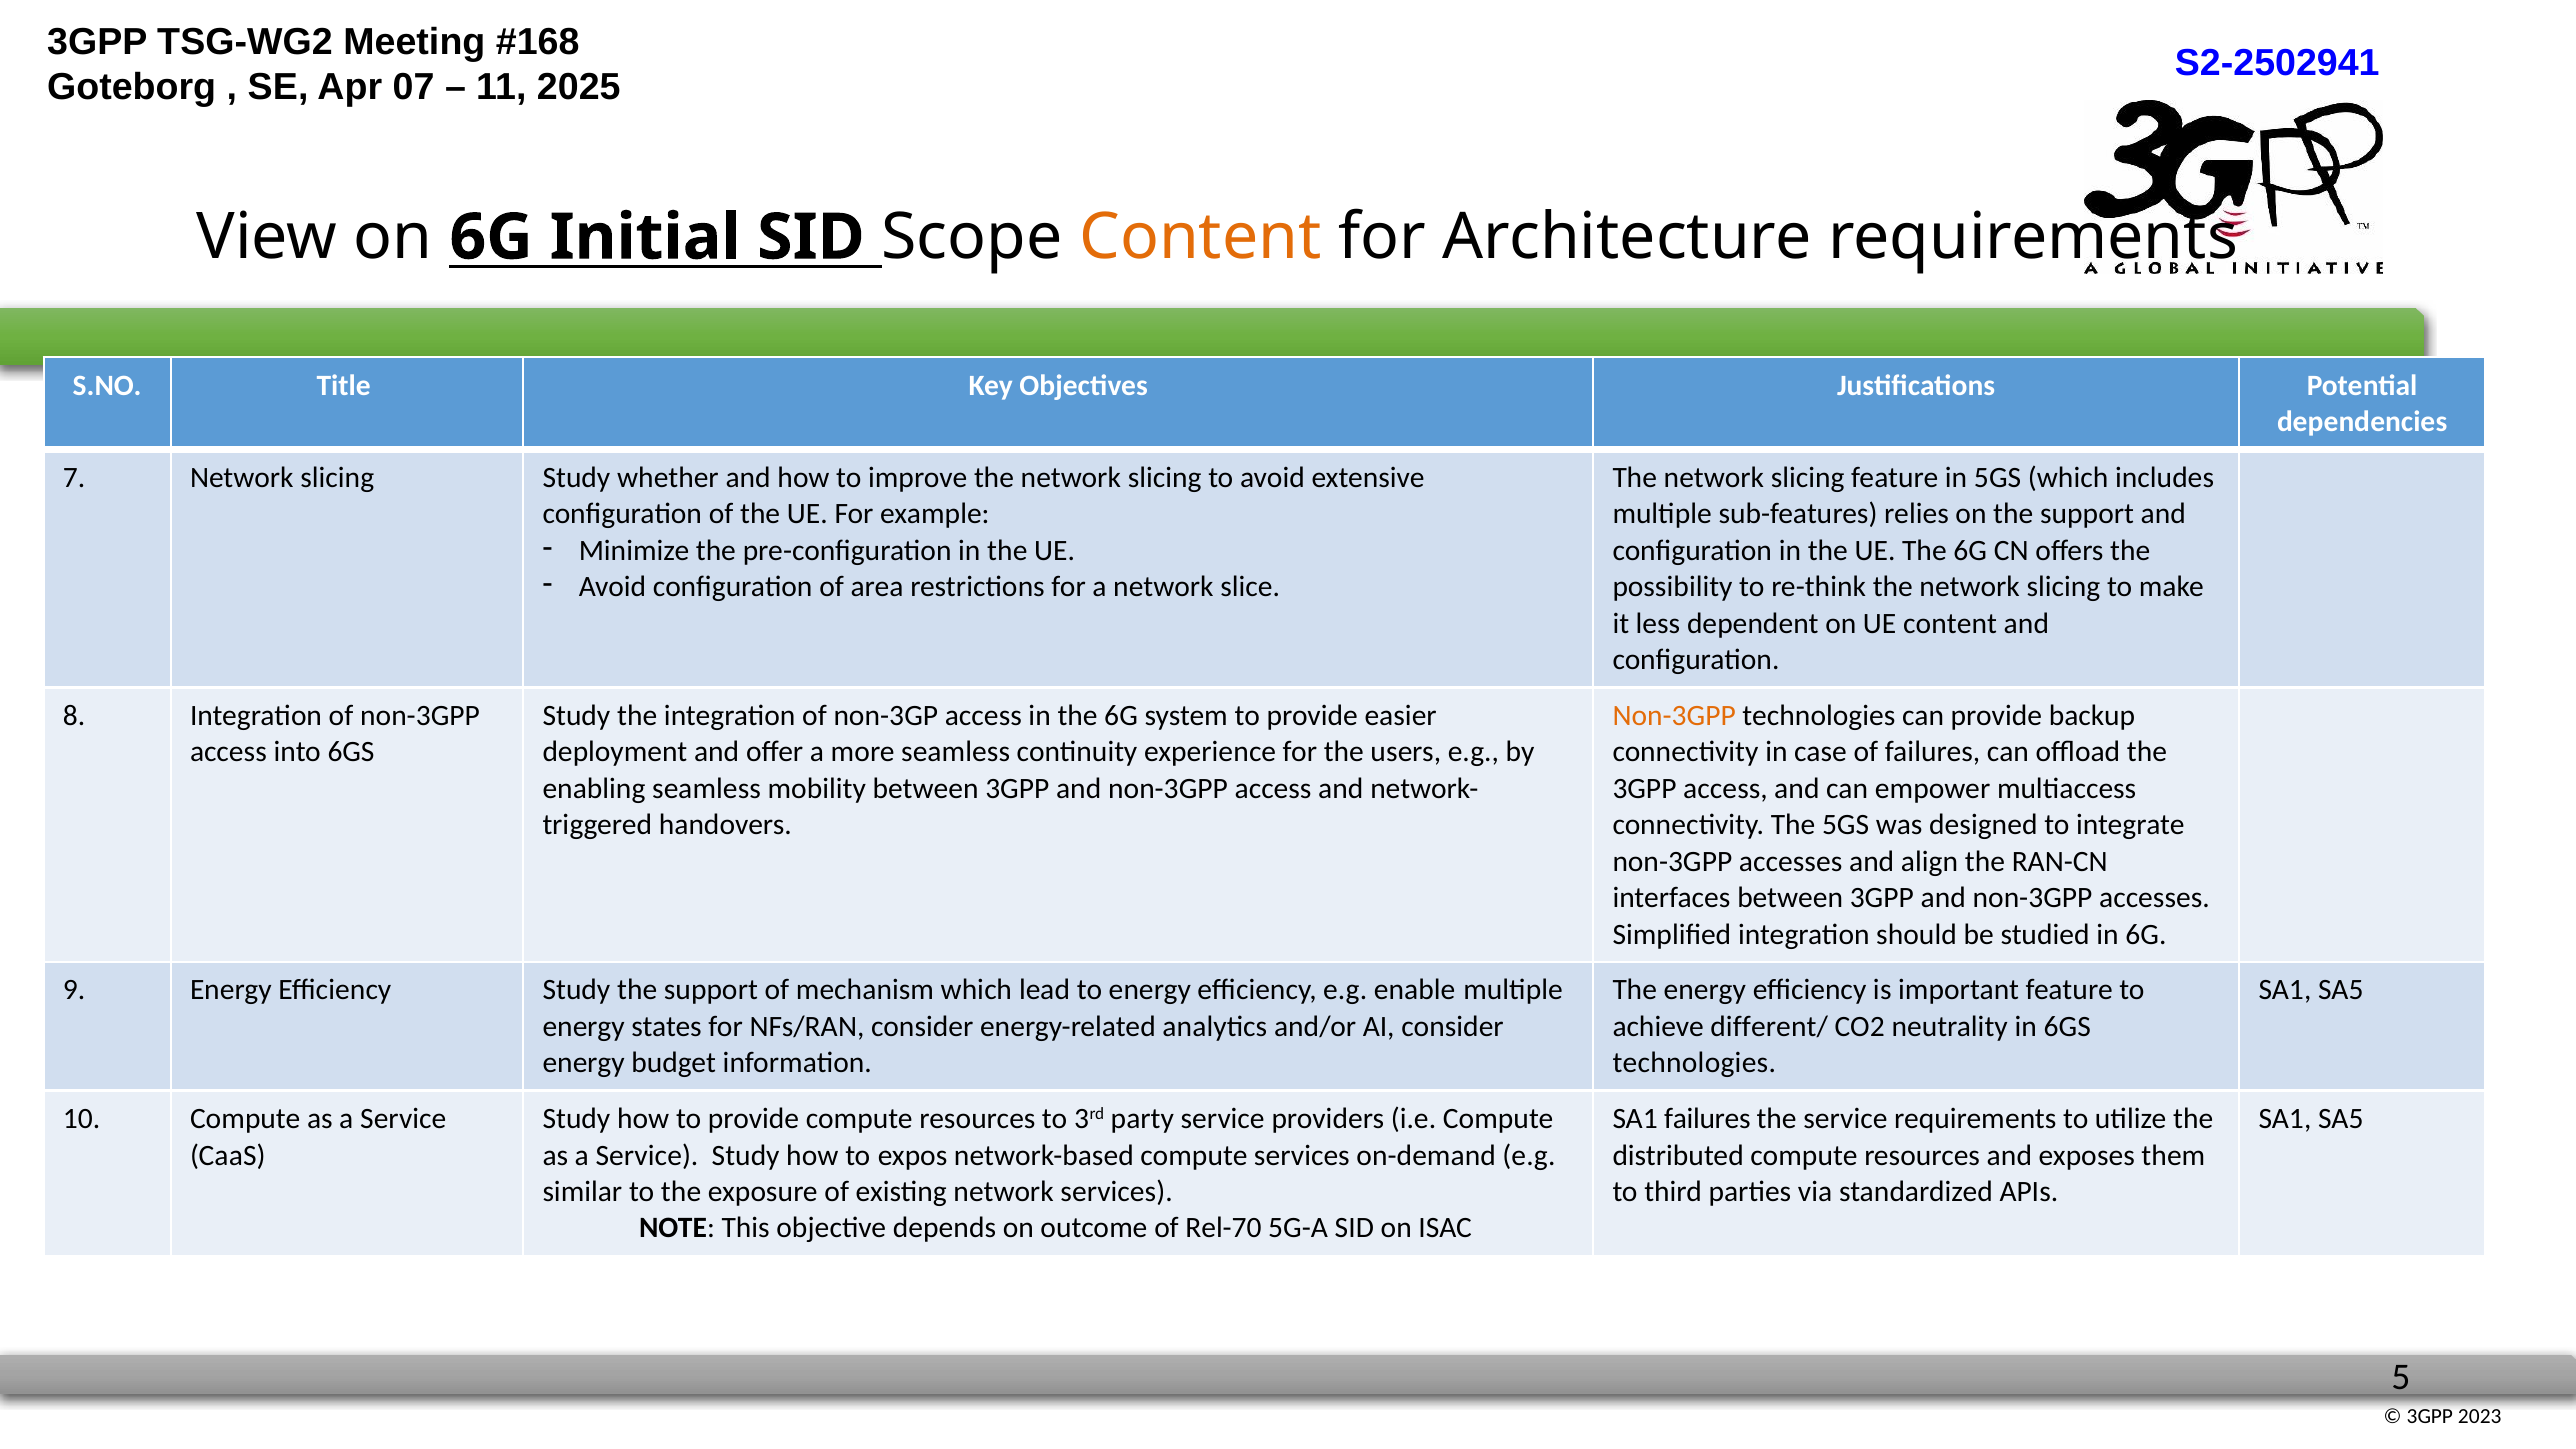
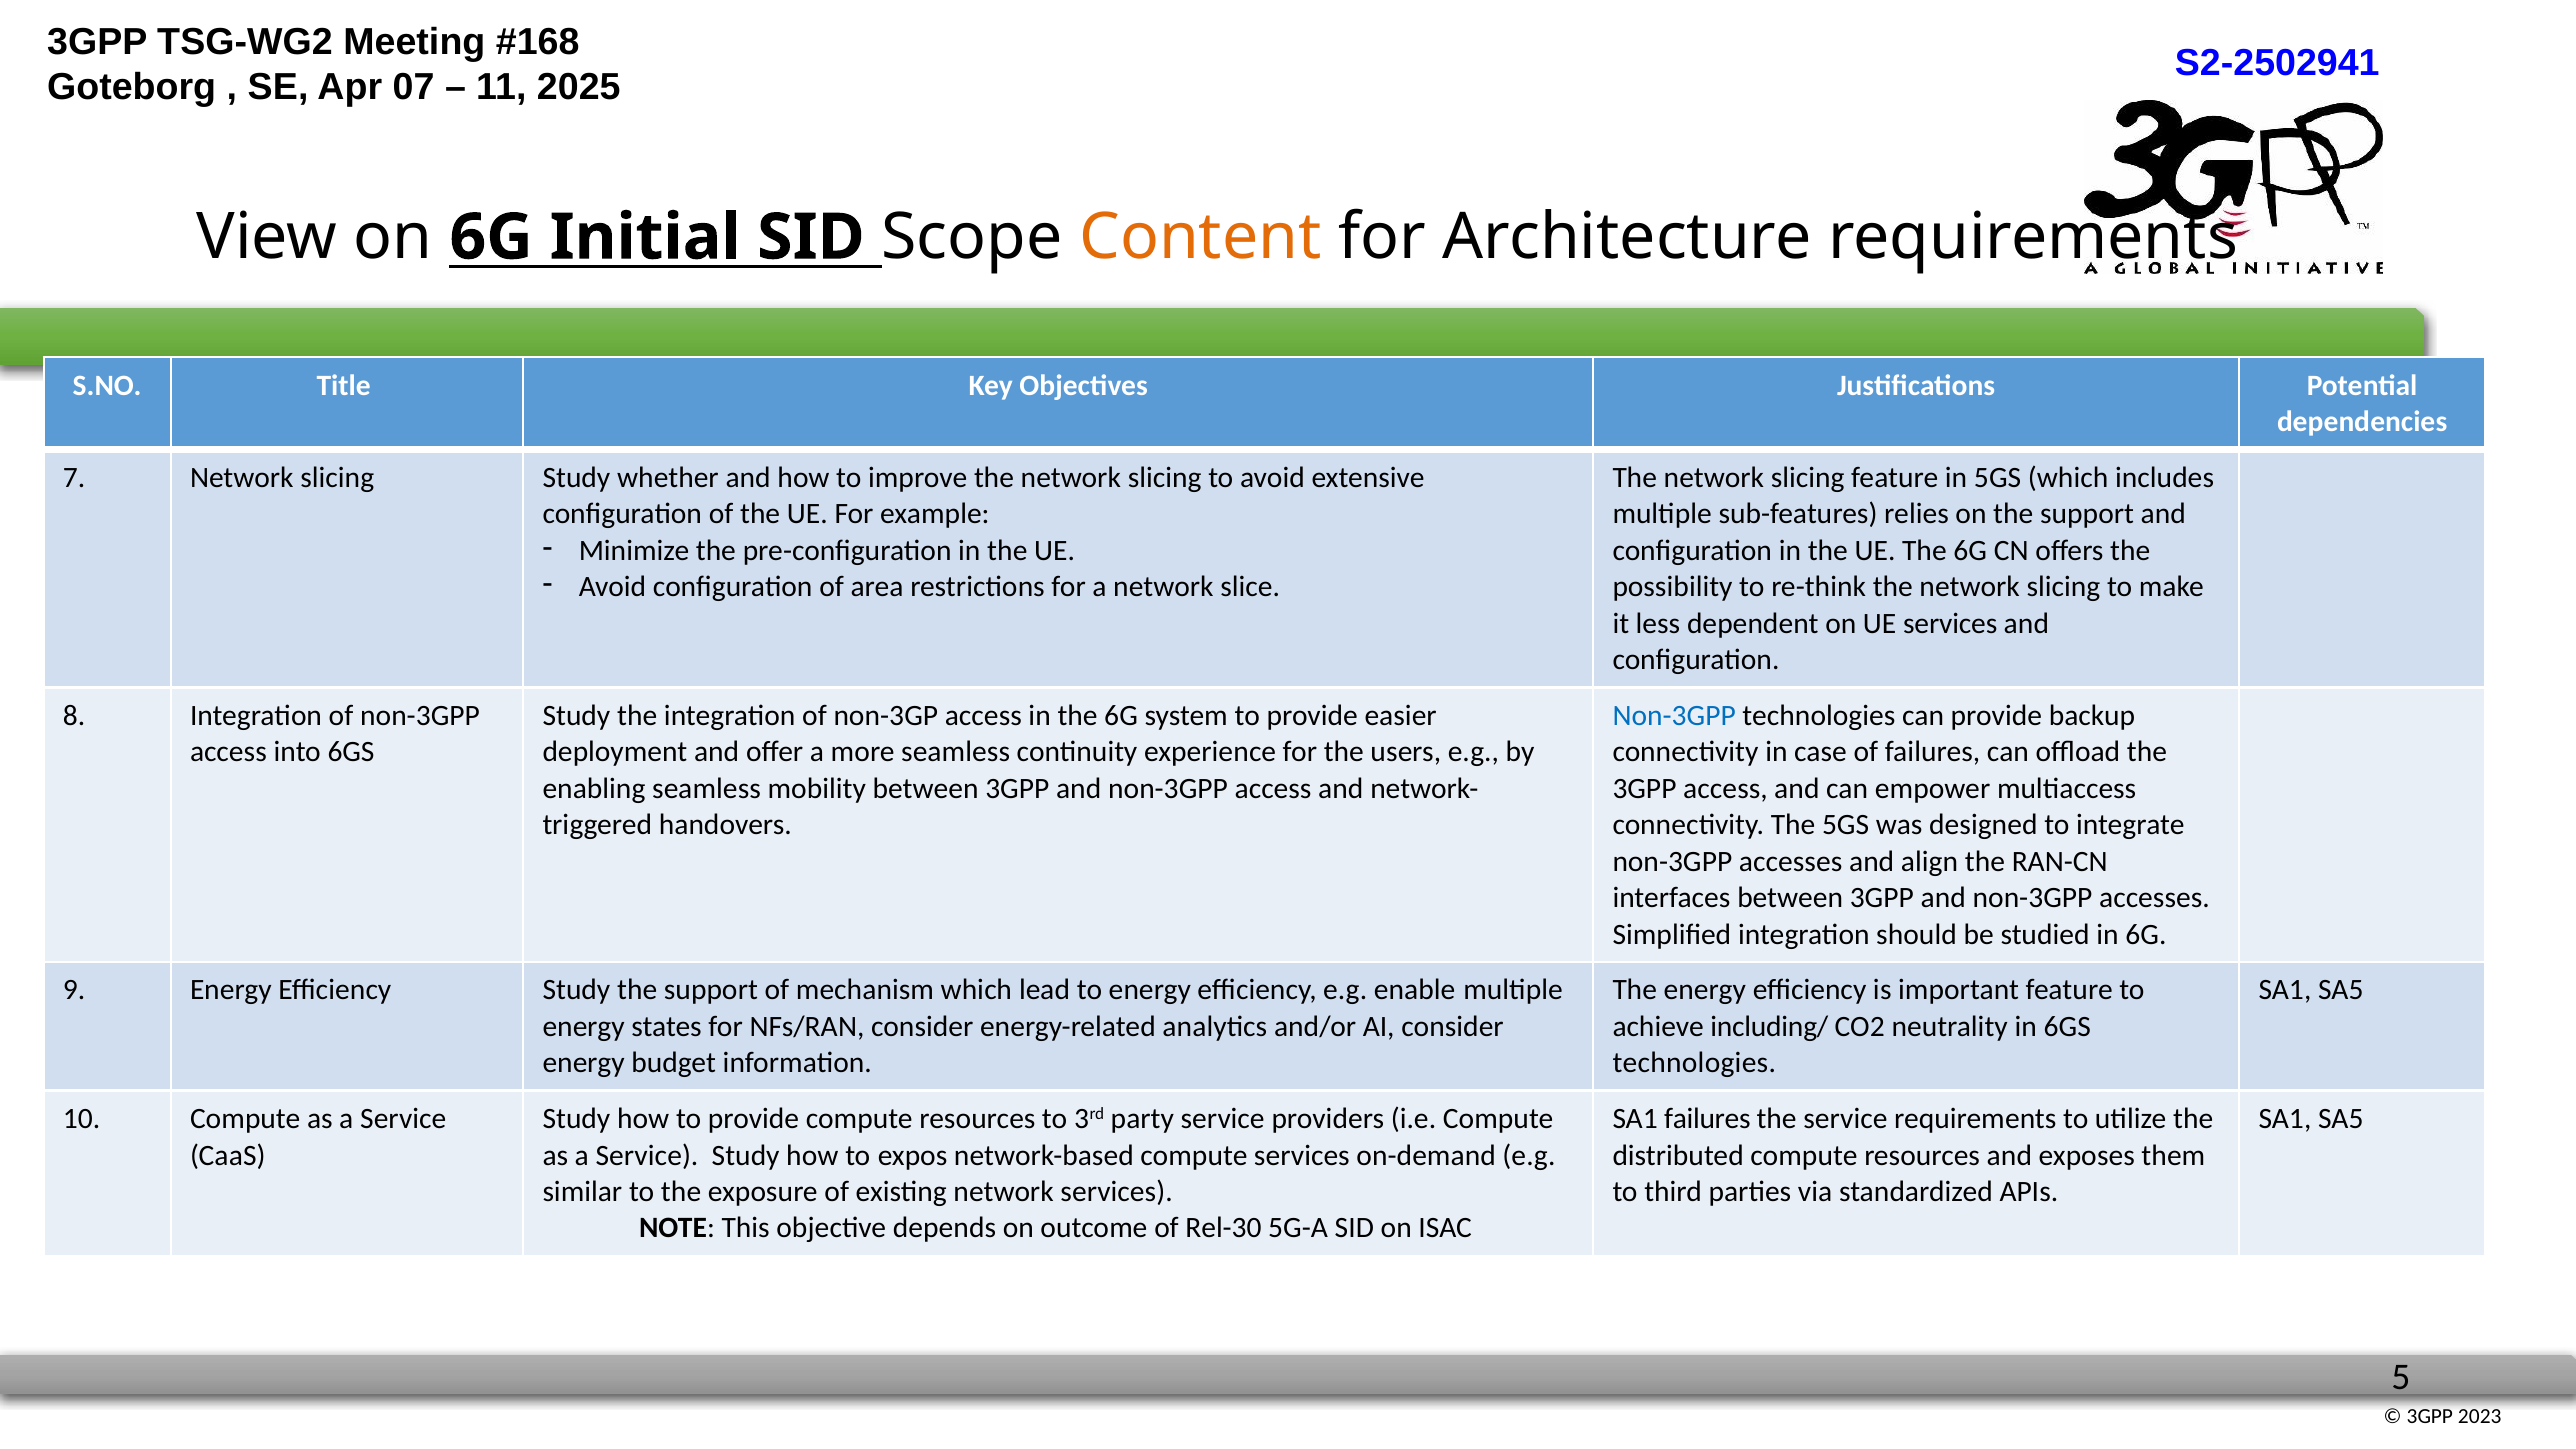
UE content: content -> services
Non-3GPP at (1674, 716) colour: orange -> blue
different/: different/ -> including/
Rel-70: Rel-70 -> Rel-30
